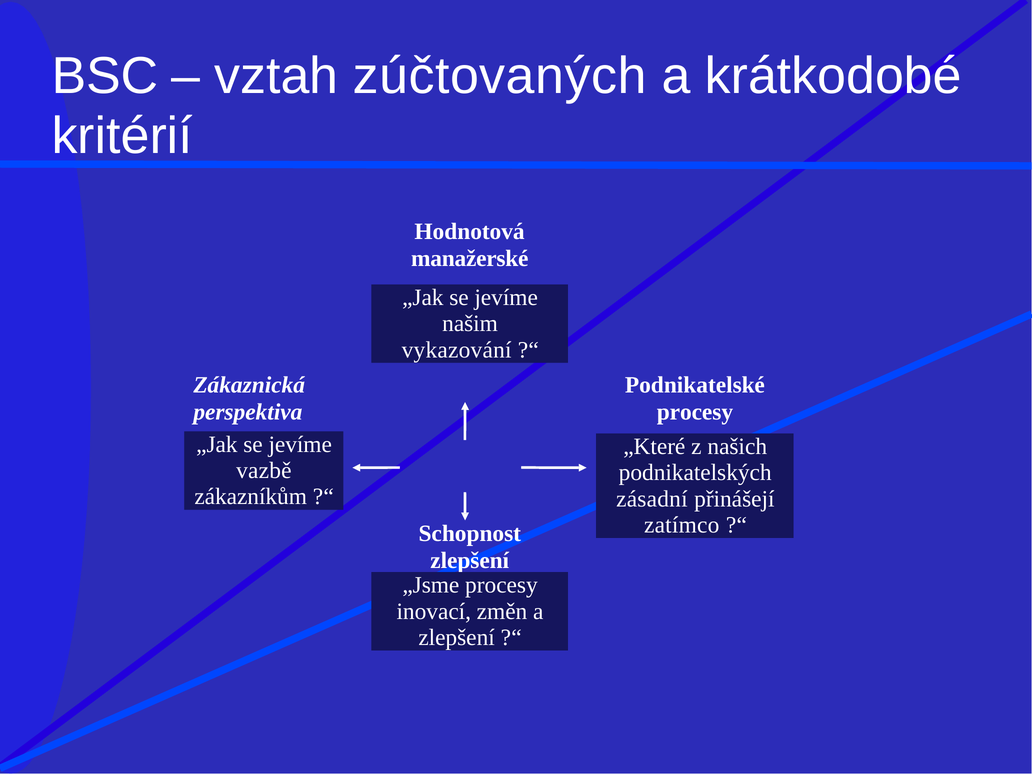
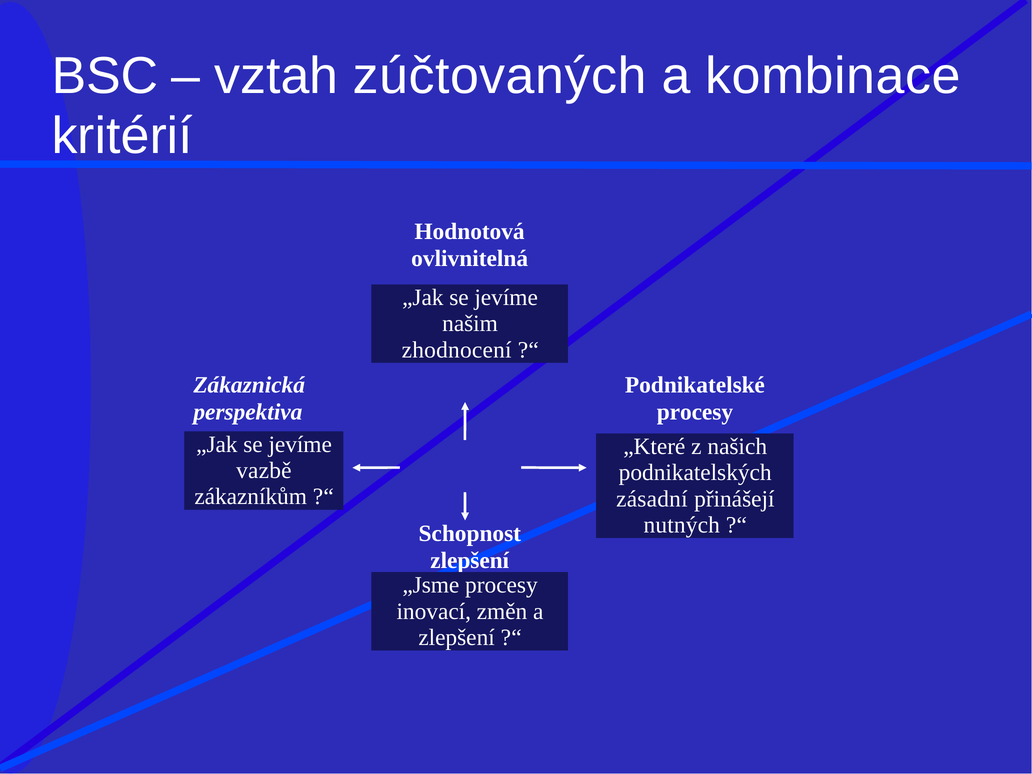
krátkodobé: krátkodobé -> kombinace
manažerské: manažerské -> ovlivnitelná
vykazování: vykazování -> zhodnocení
zatímco: zatímco -> nutných
